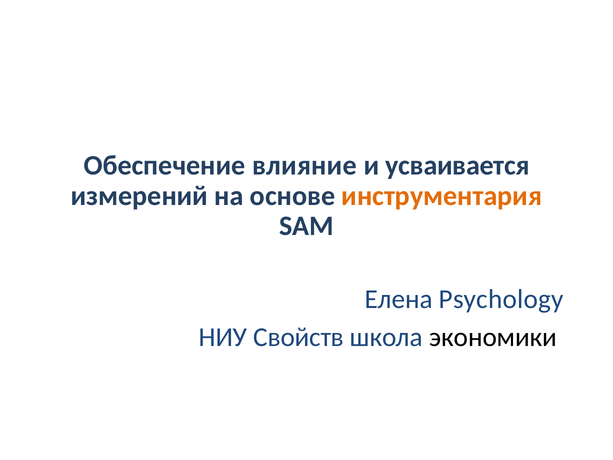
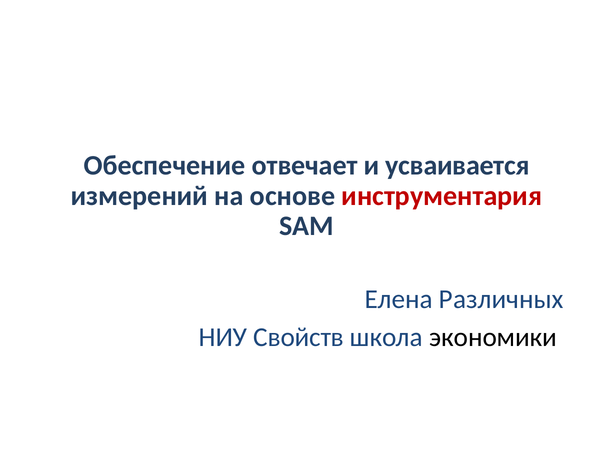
влияние: влияние -> отвечает
инструментария colour: orange -> red
Psychology: Psychology -> Различных
